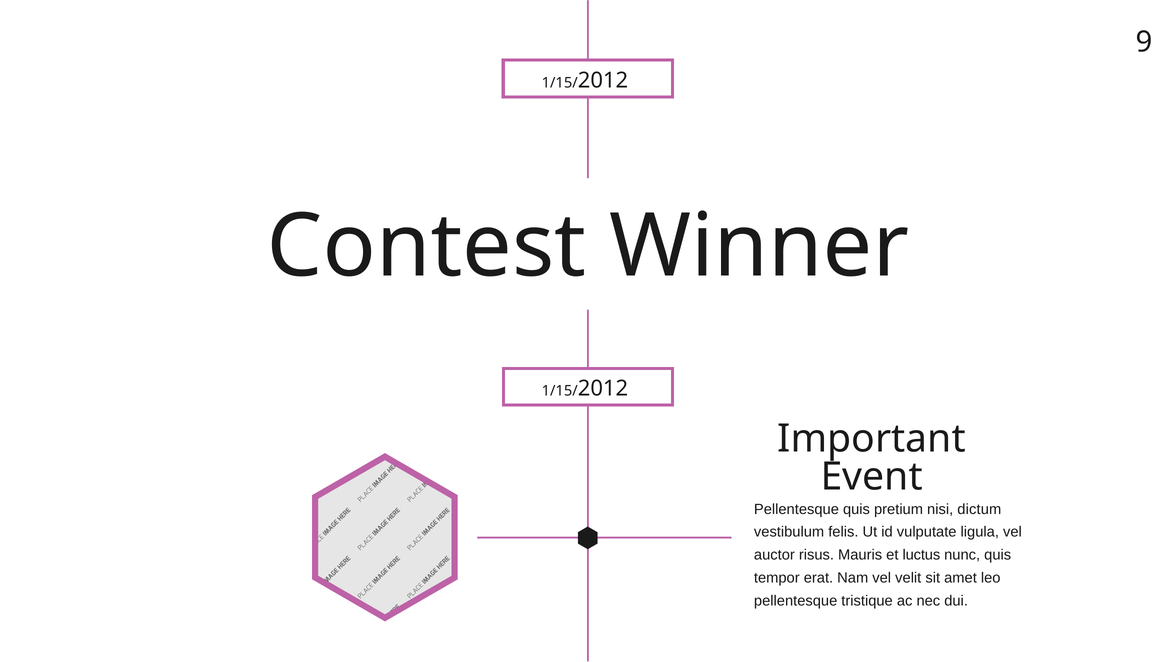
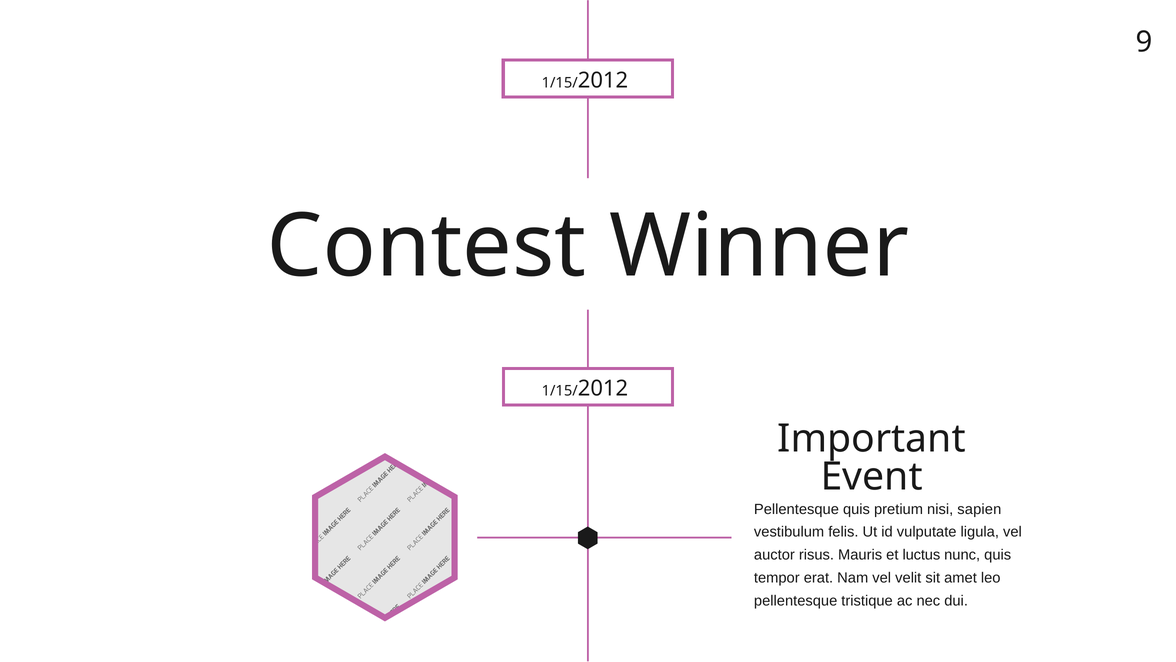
dictum: dictum -> sapien
